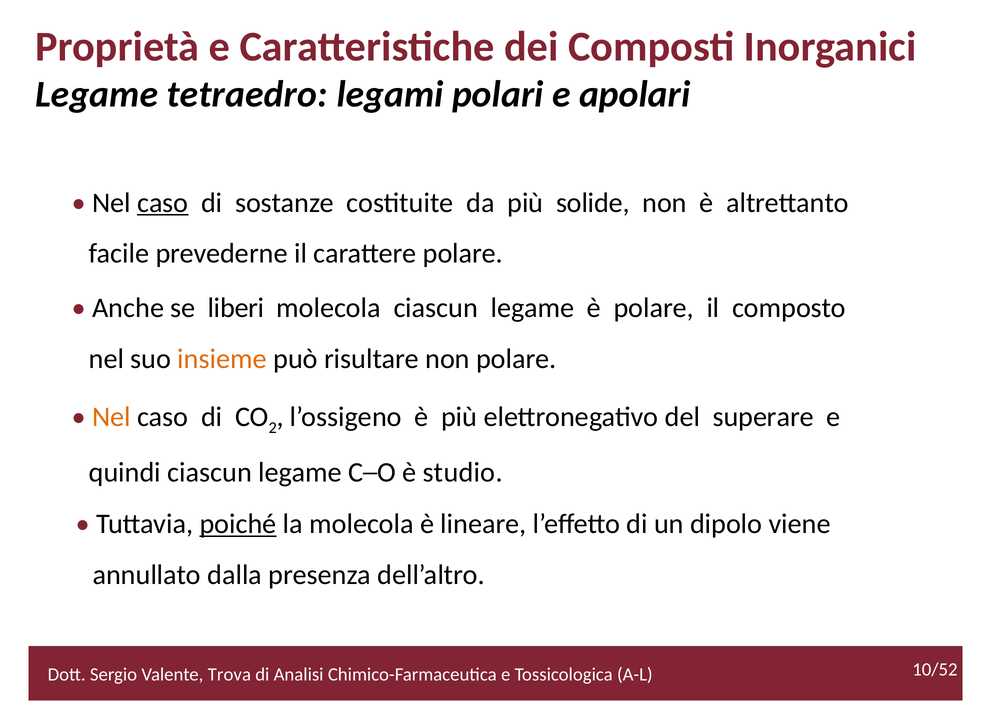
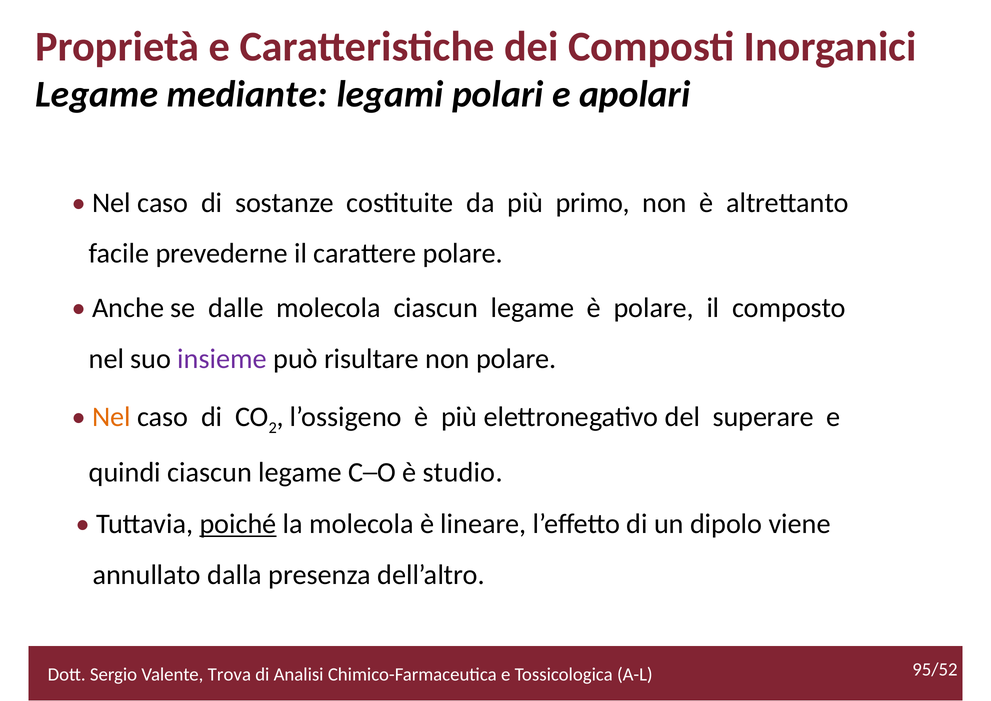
tetraedro: tetraedro -> mediante
caso at (163, 203) underline: present -> none
solide: solide -> primo
liberi: liberi -> dalle
insieme colour: orange -> purple
10/52: 10/52 -> 95/52
